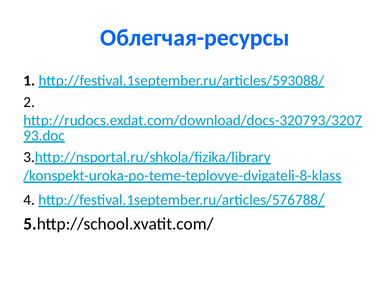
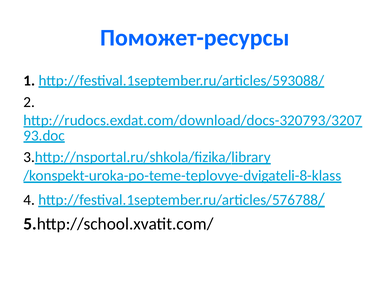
Облегчая-ресурсы: Облегчая-ресурсы -> Поможет-ресурсы
